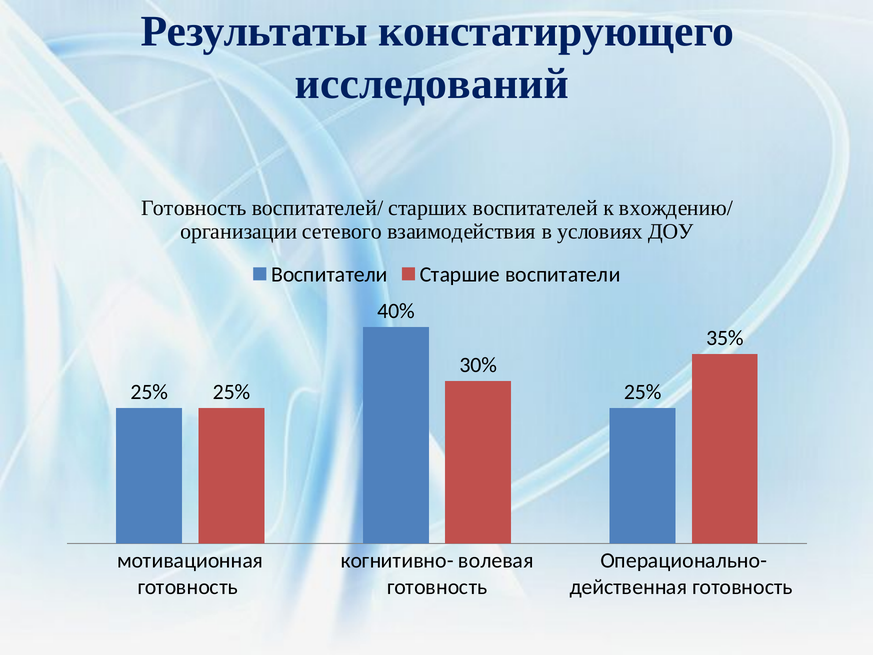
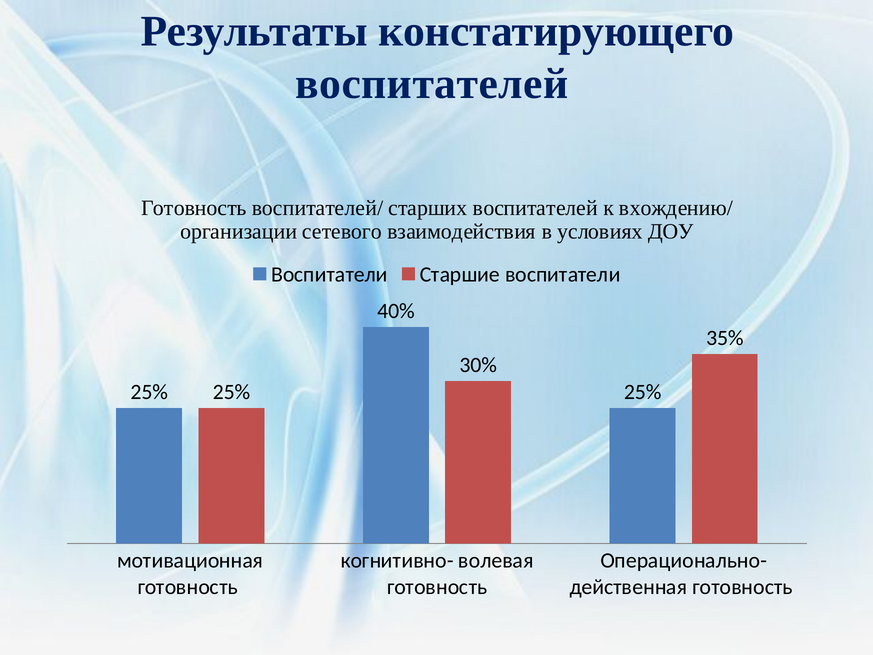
исследований at (432, 84): исследований -> воспитателей
